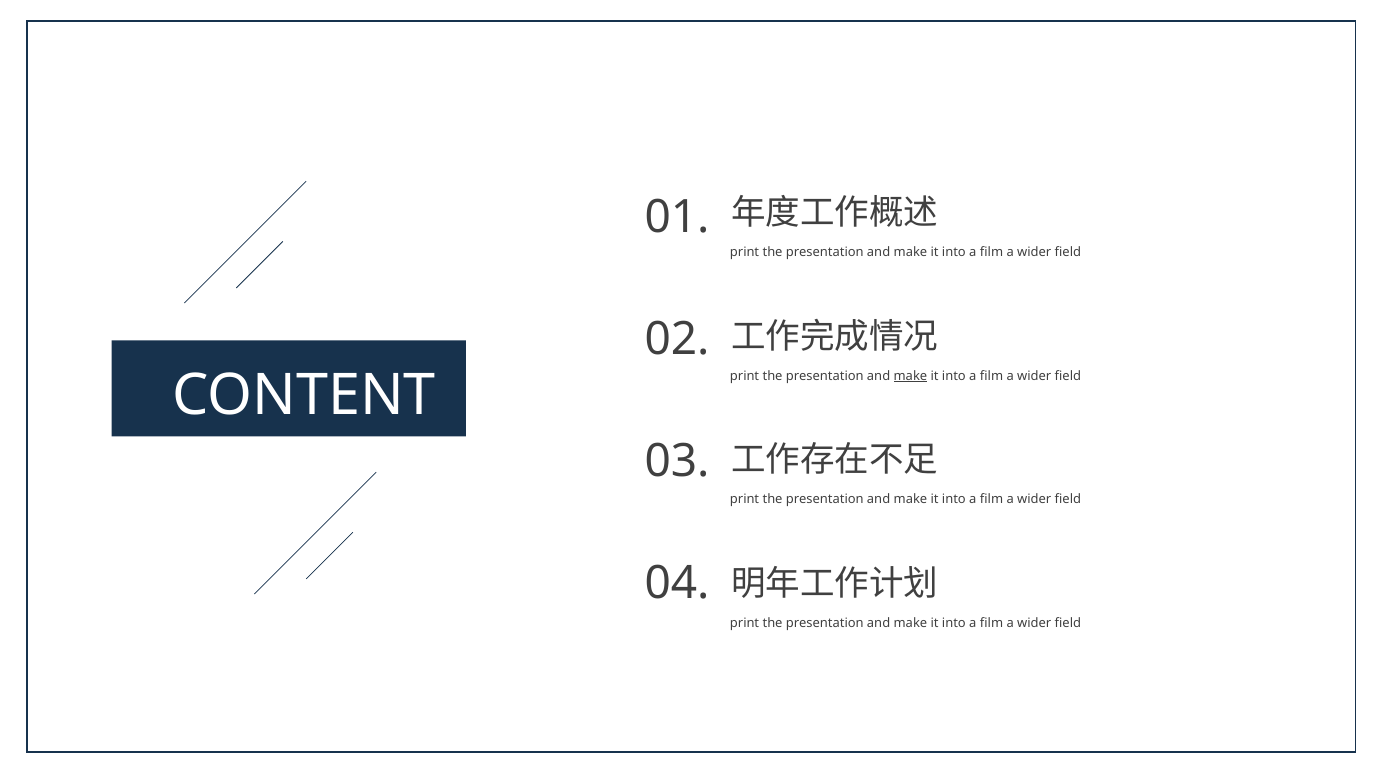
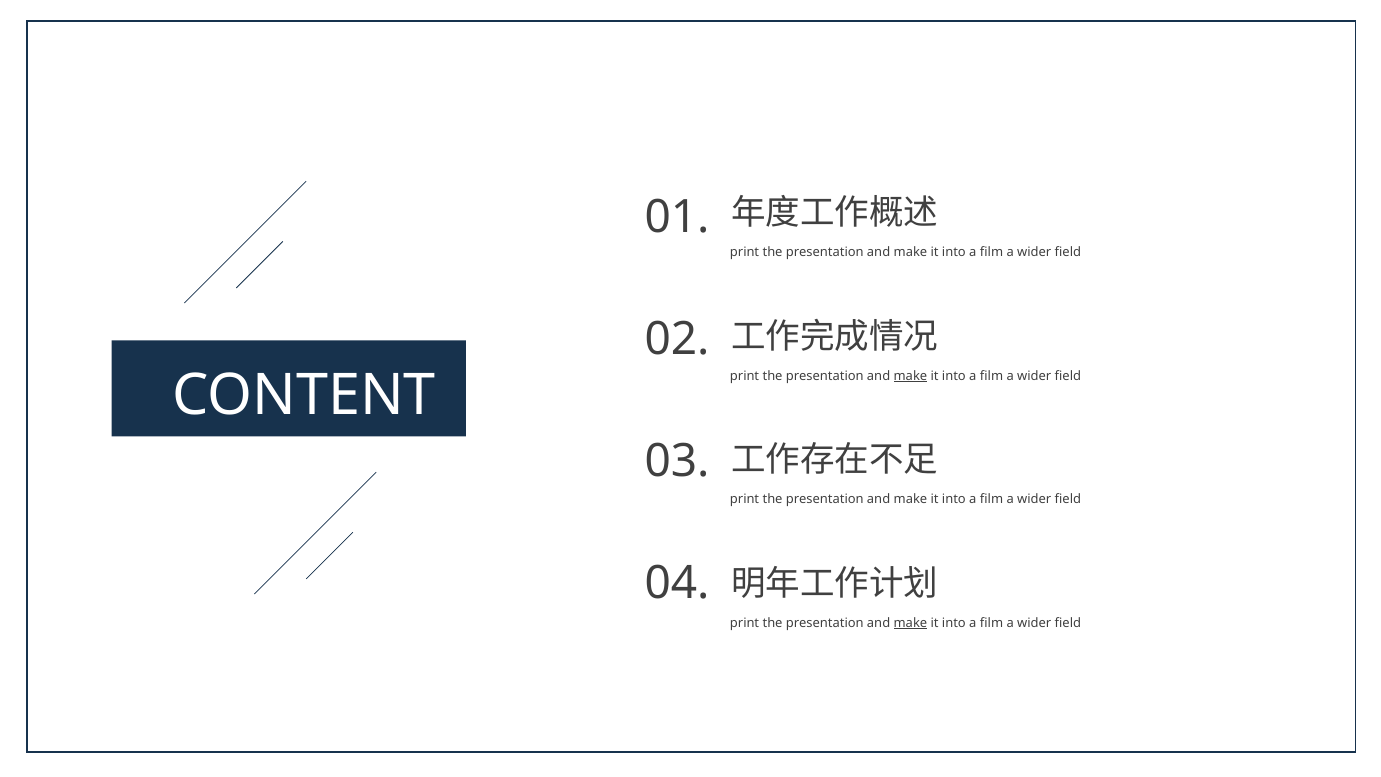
make at (910, 623) underline: none -> present
